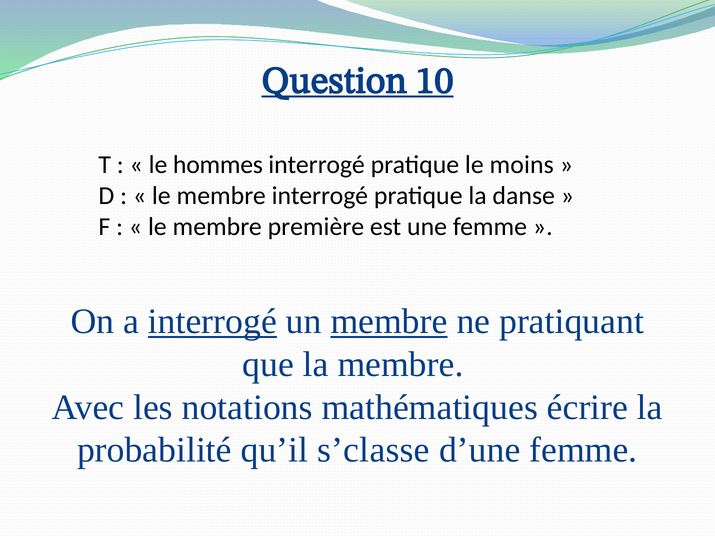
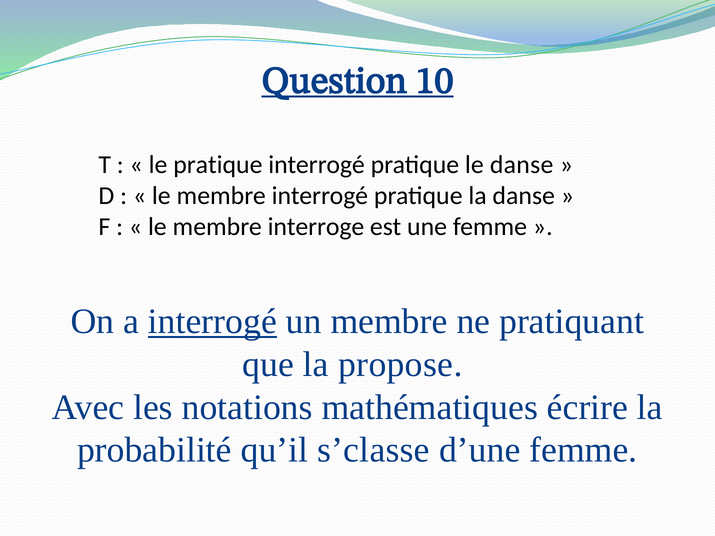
le hommes: hommes -> pratique
le moins: moins -> danse
première: première -> interroge
membre at (389, 322) underline: present -> none
la membre: membre -> propose
